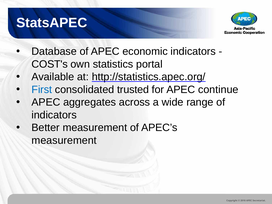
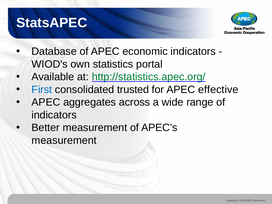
COST's: COST's -> WIOD's
http://statistics.apec.org/ colour: black -> green
continue: continue -> effective
